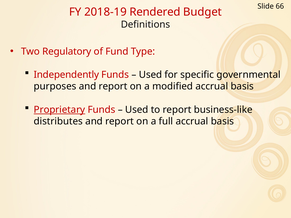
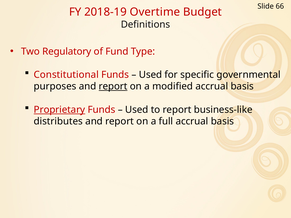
Rendered: Rendered -> Overtime
Independently: Independently -> Constitutional
report at (113, 86) underline: none -> present
